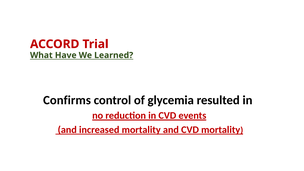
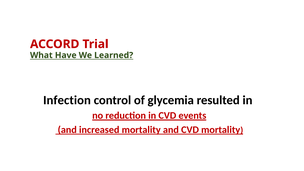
Confirms: Confirms -> Infection
